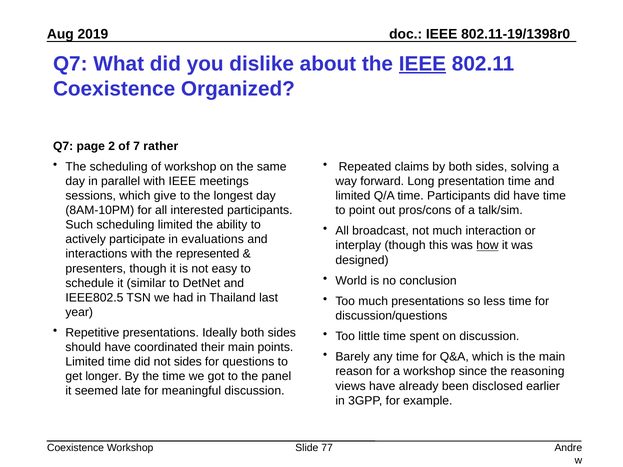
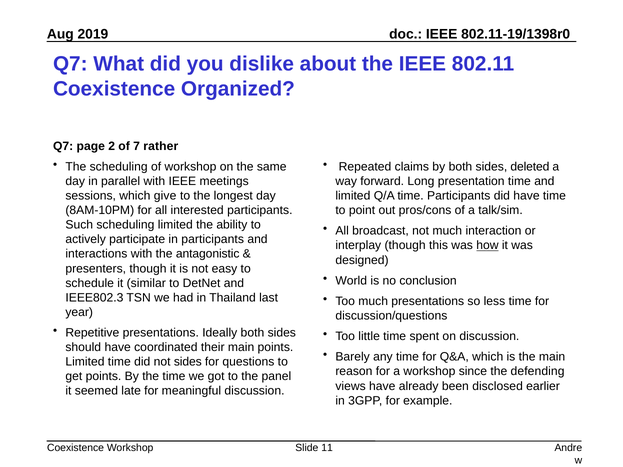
IEEE at (422, 64) underline: present -> none
solving: solving -> deleted
in evaluations: evaluations -> participants
represented: represented -> antagonistic
IEEE802.5: IEEE802.5 -> IEEE802.3
reasoning: reasoning -> defending
get longer: longer -> points
77: 77 -> 11
